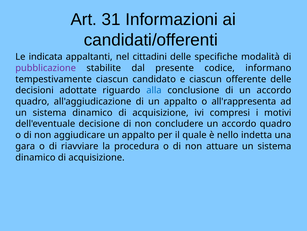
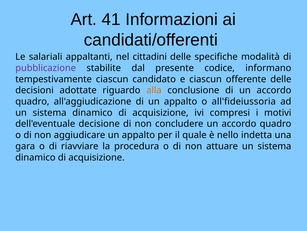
31: 31 -> 41
indicata: indicata -> salariali
alla colour: blue -> orange
all'rappresenta: all'rappresenta -> all'fideiussoria
